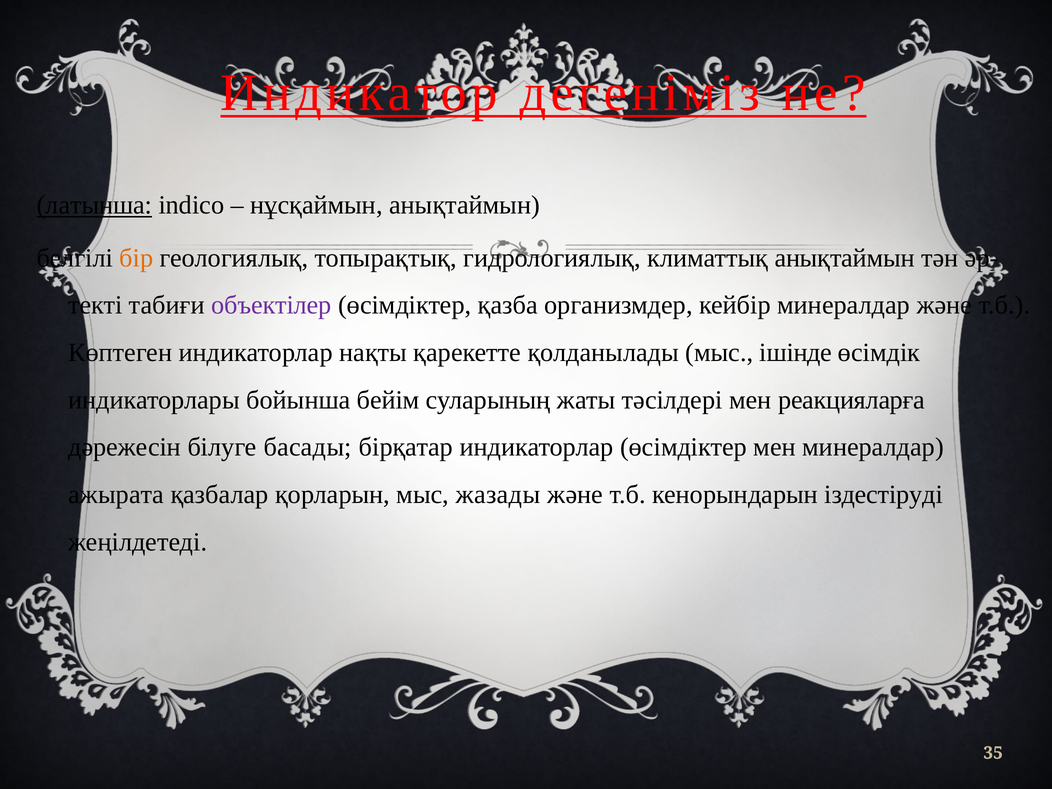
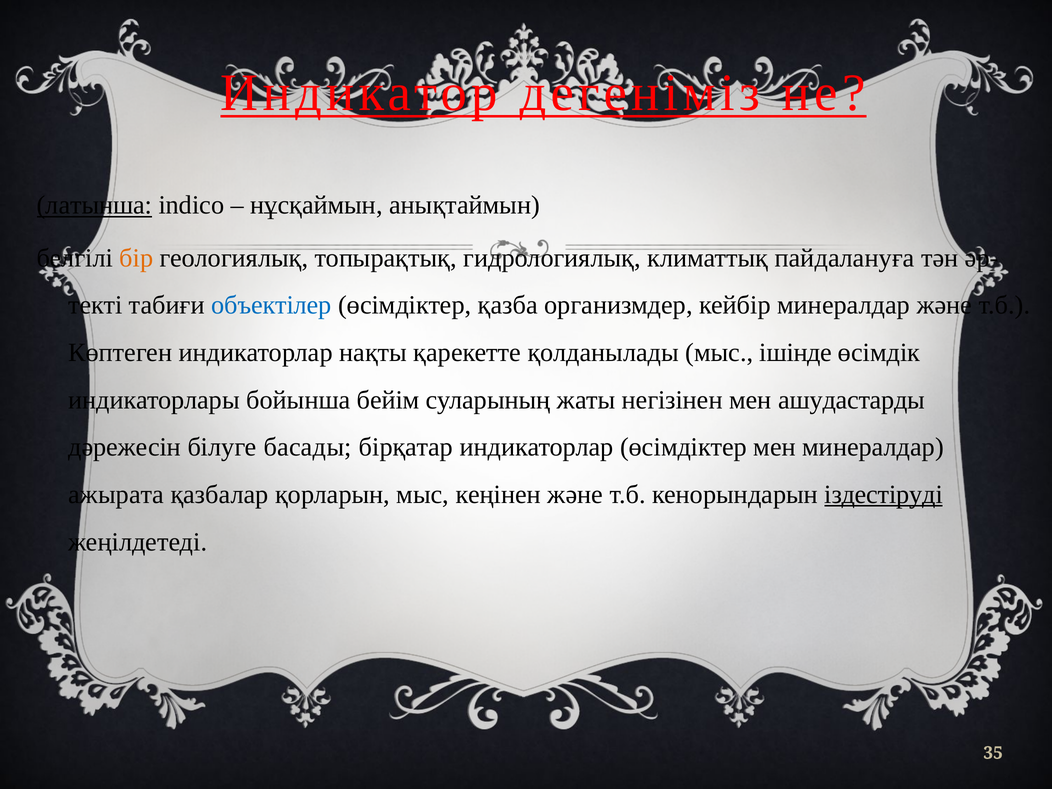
климаттық анықтаймын: анықтаймын -> пайдалануға
объектілер colour: purple -> blue
тәсілдері: тәсілдері -> негізінен
реакцияларға: реакцияларға -> ашудастарды
жазады: жазады -> кеңінен
іздестіруді underline: none -> present
